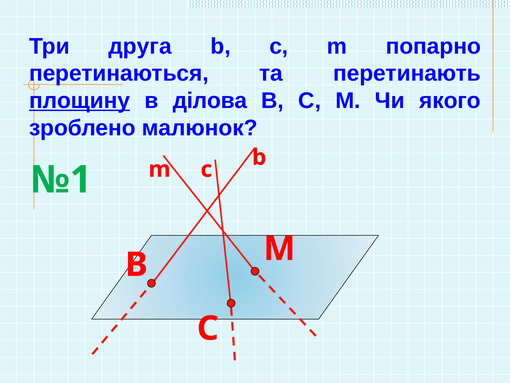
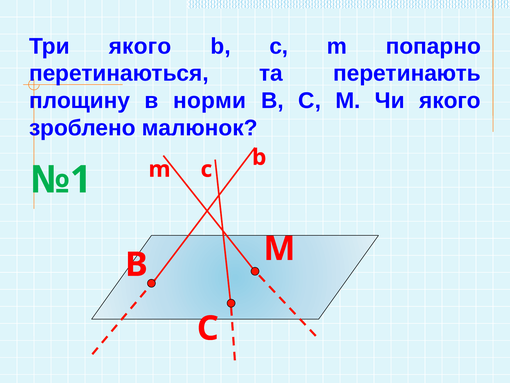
Три друга: друга -> якого
площину underline: present -> none
ділова: ділова -> норми
